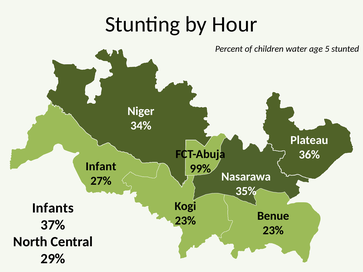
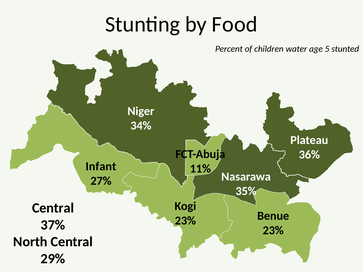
Hour: Hour -> Food
99%: 99% -> 11%
Infants at (53, 208): Infants -> Central
